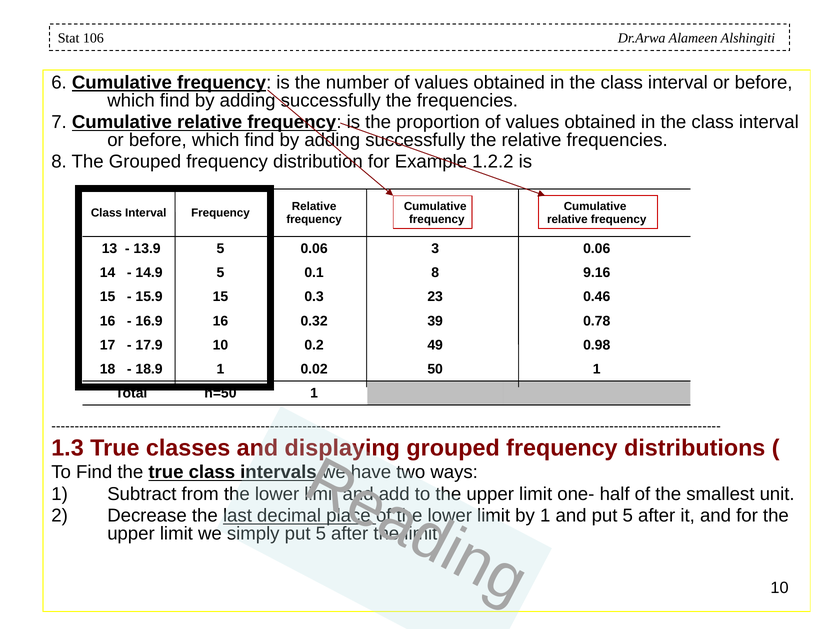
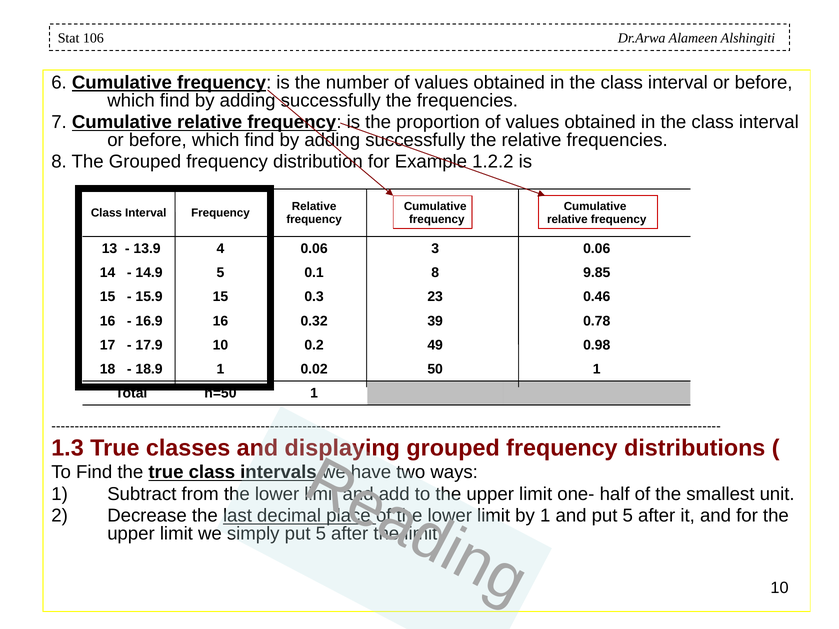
13.9 5: 5 -> 4
9.16: 9.16 -> 9.85
